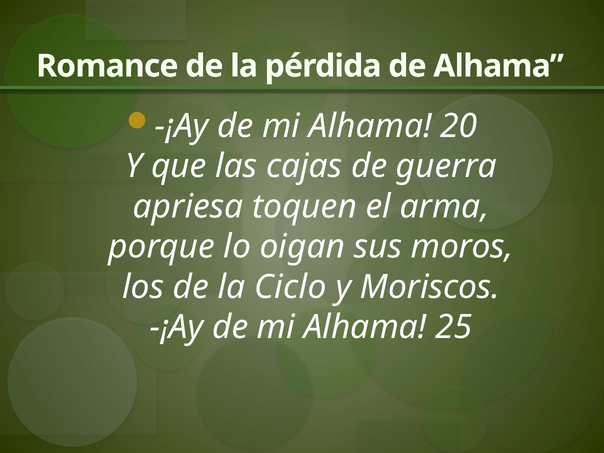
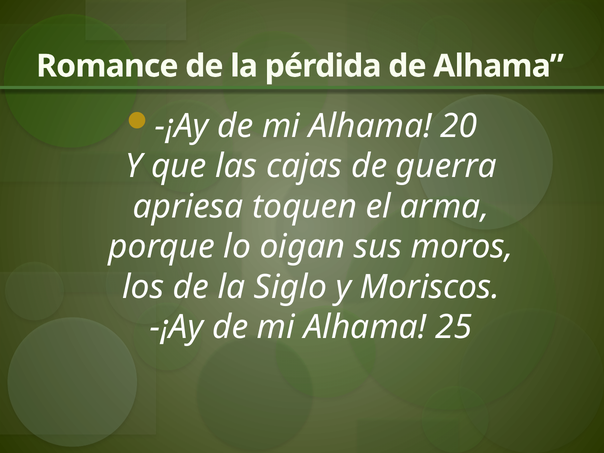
Ciclo: Ciclo -> Siglo
